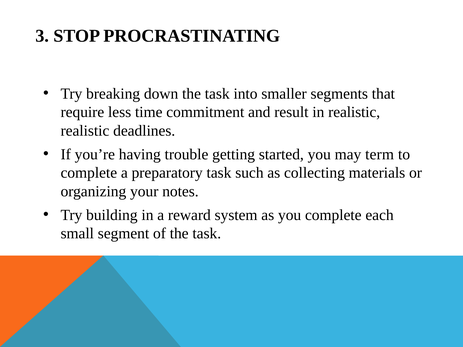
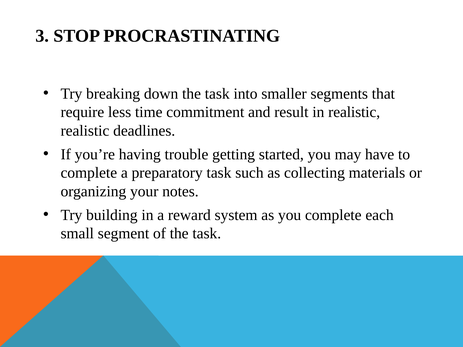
term: term -> have
